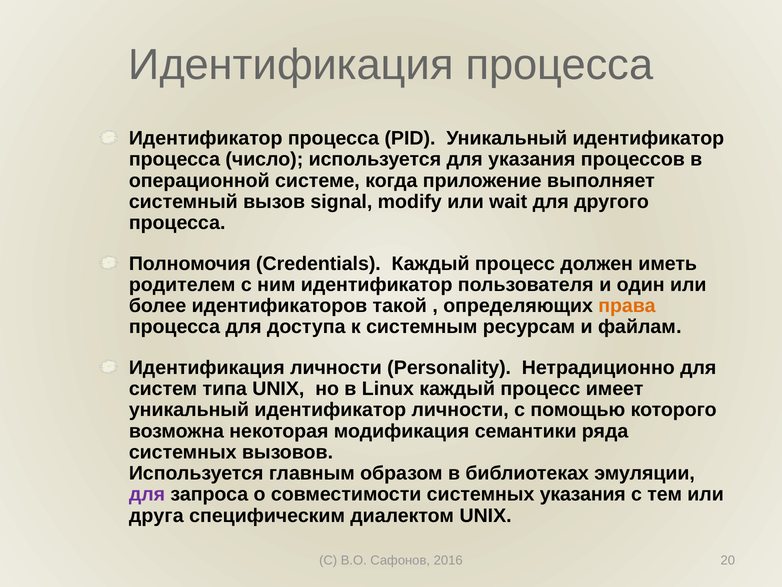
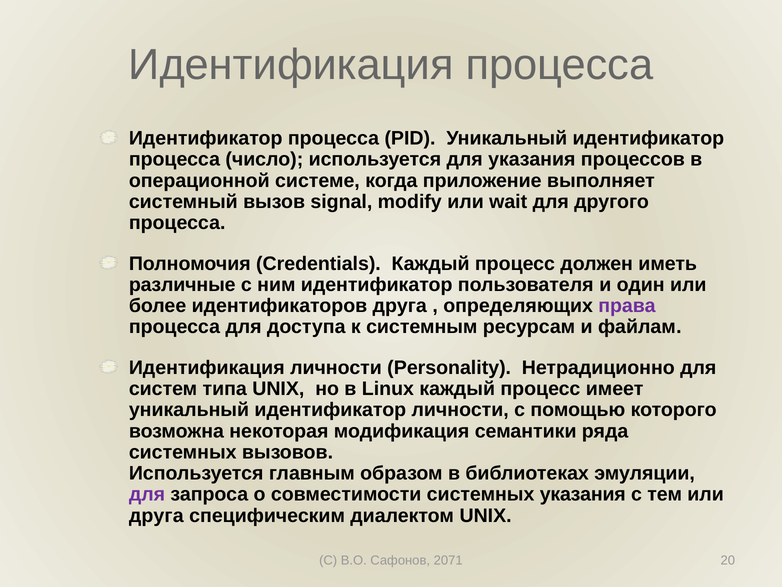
родителем: родителем -> различные
идентификаторов такой: такой -> друга
права colour: orange -> purple
2016: 2016 -> 2071
